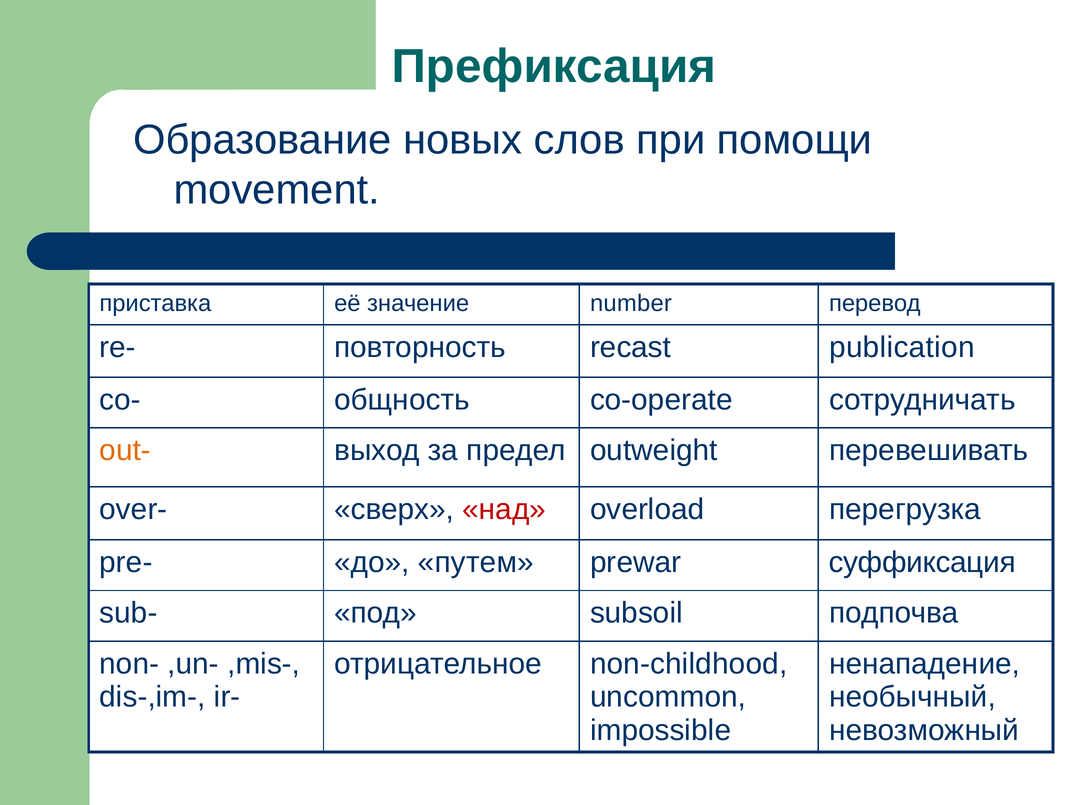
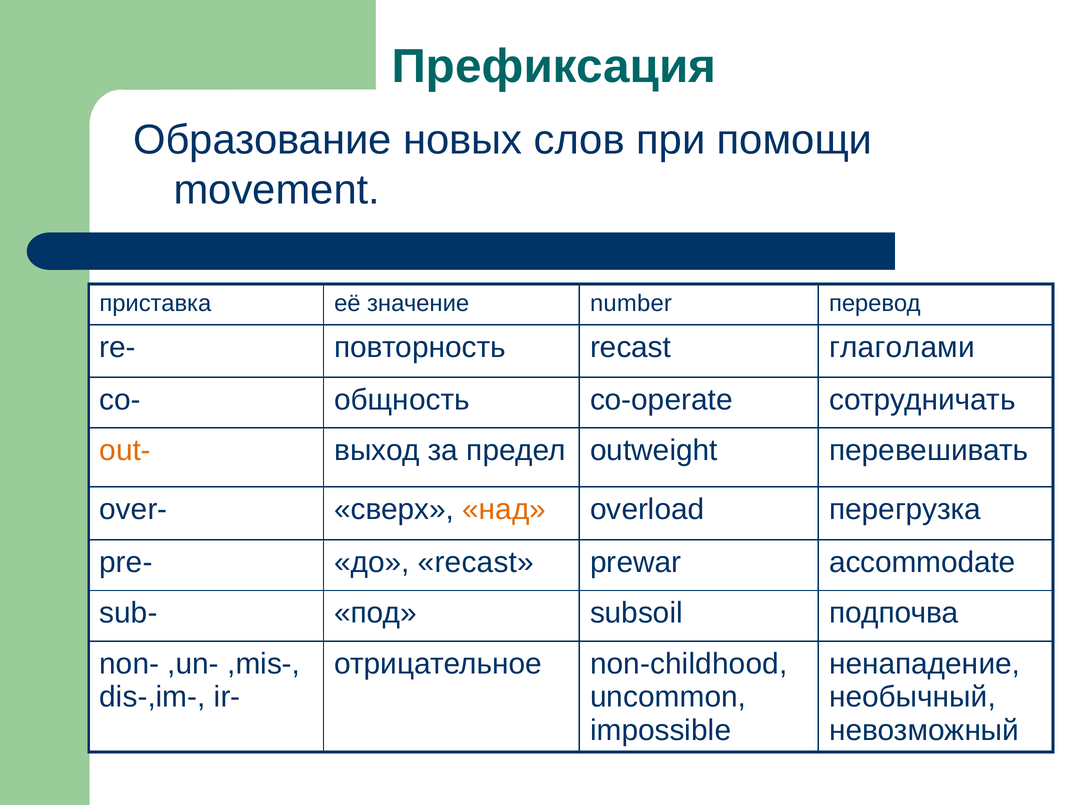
publication: publication -> глаголами
над colour: red -> orange
до путем: путем -> recast
суффиксация: суффиксация -> accommodate
